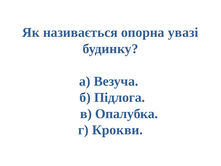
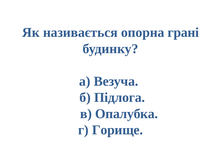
увазі: увазі -> грані
Крокви: Крокви -> Горище
